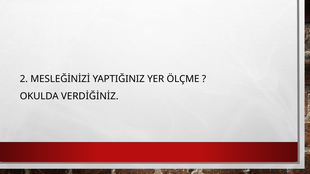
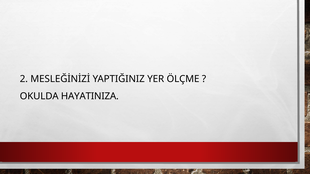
VERDİĞİNİZ: VERDİĞİNİZ -> HAYATINIZA
